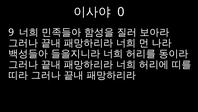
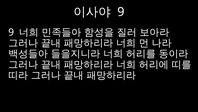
0 at (121, 12): 0 -> 9
